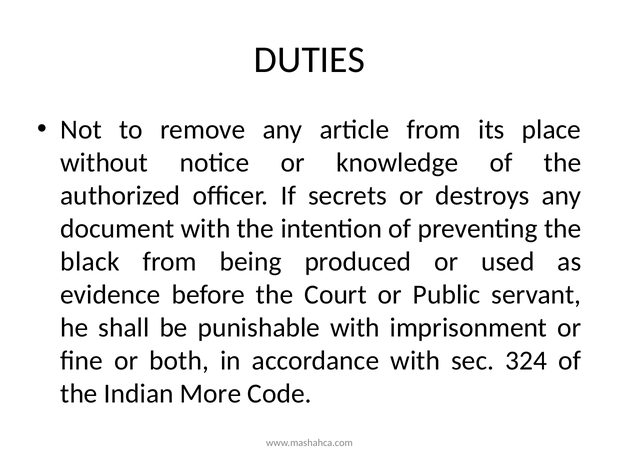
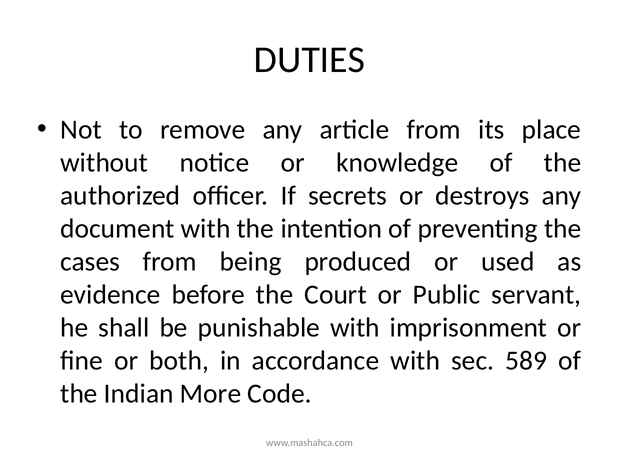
black: black -> cases
324: 324 -> 589
